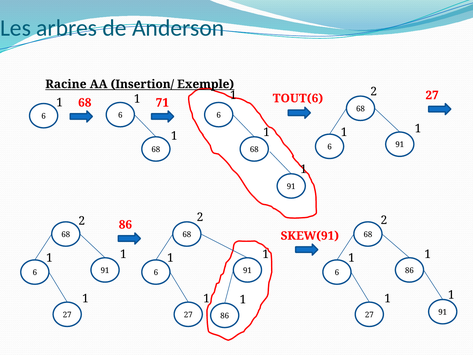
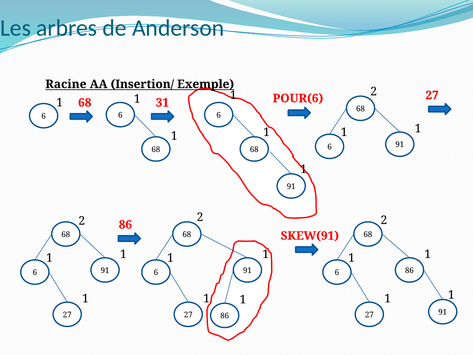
TOUT(6: TOUT(6 -> POUR(6
71: 71 -> 31
